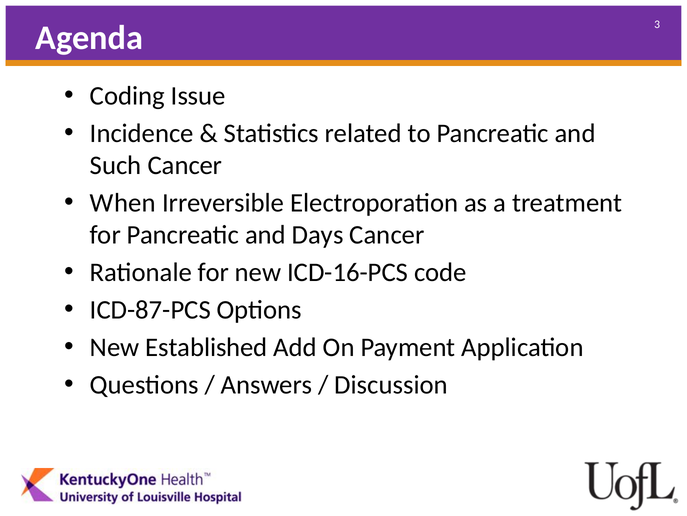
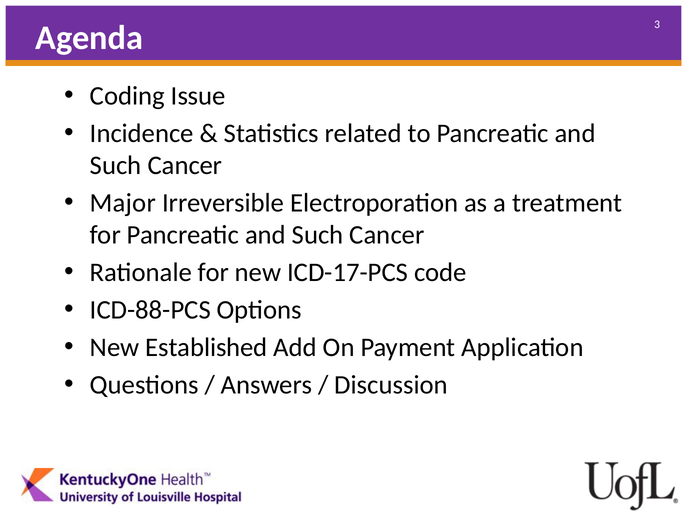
When: When -> Major
for Pancreatic and Days: Days -> Such
ICD-16-PCS: ICD-16-PCS -> ICD-17-PCS
ICD-87-PCS: ICD-87-PCS -> ICD-88-PCS
